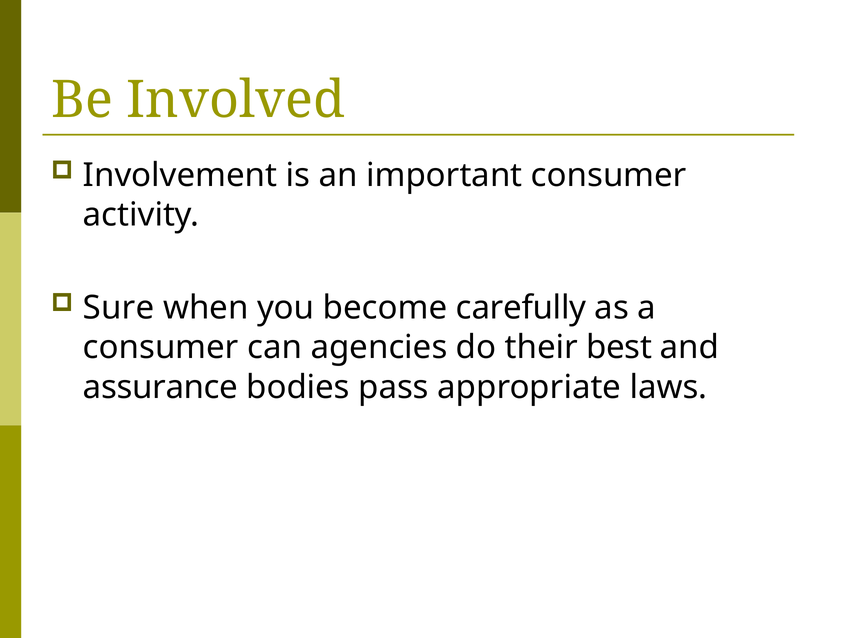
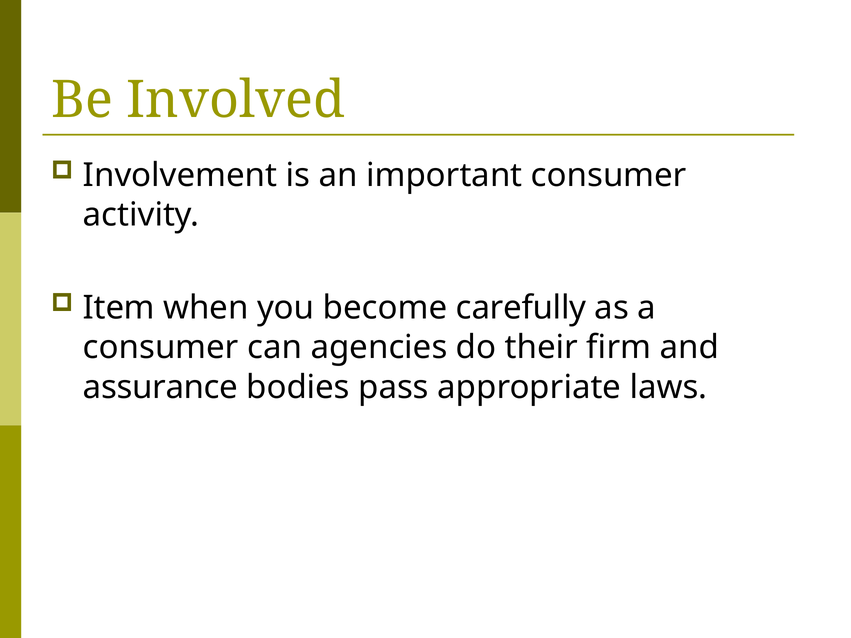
Sure: Sure -> Item
best: best -> firm
